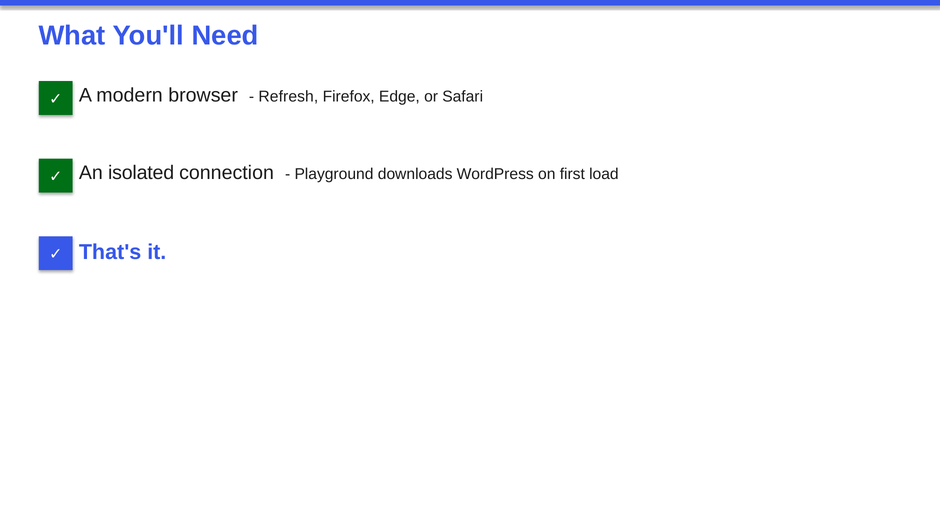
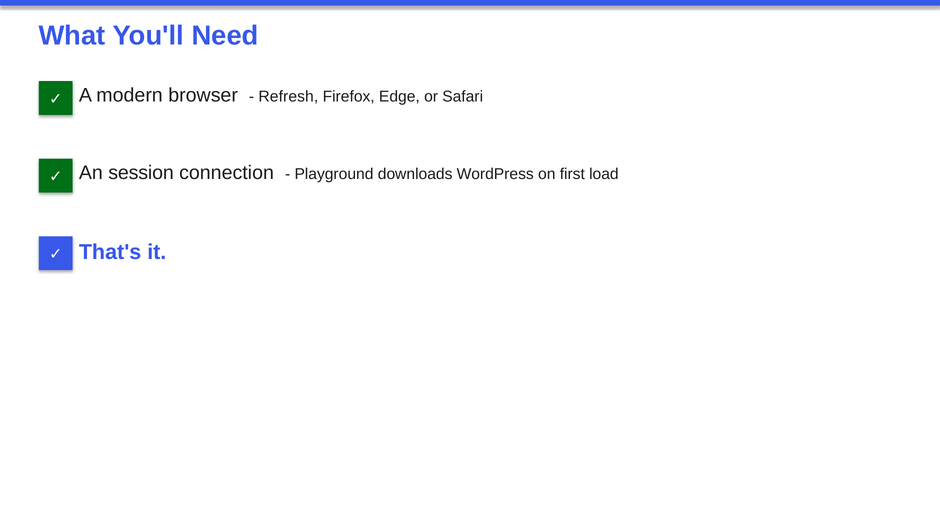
isolated: isolated -> session
